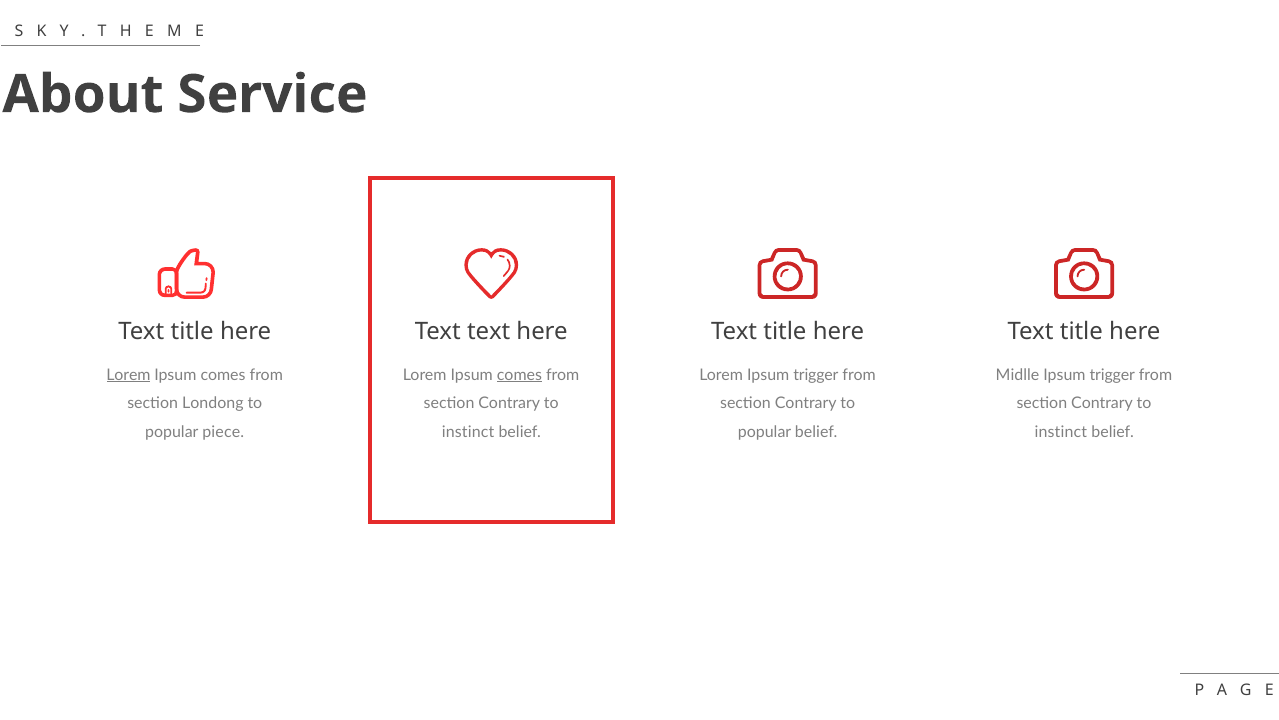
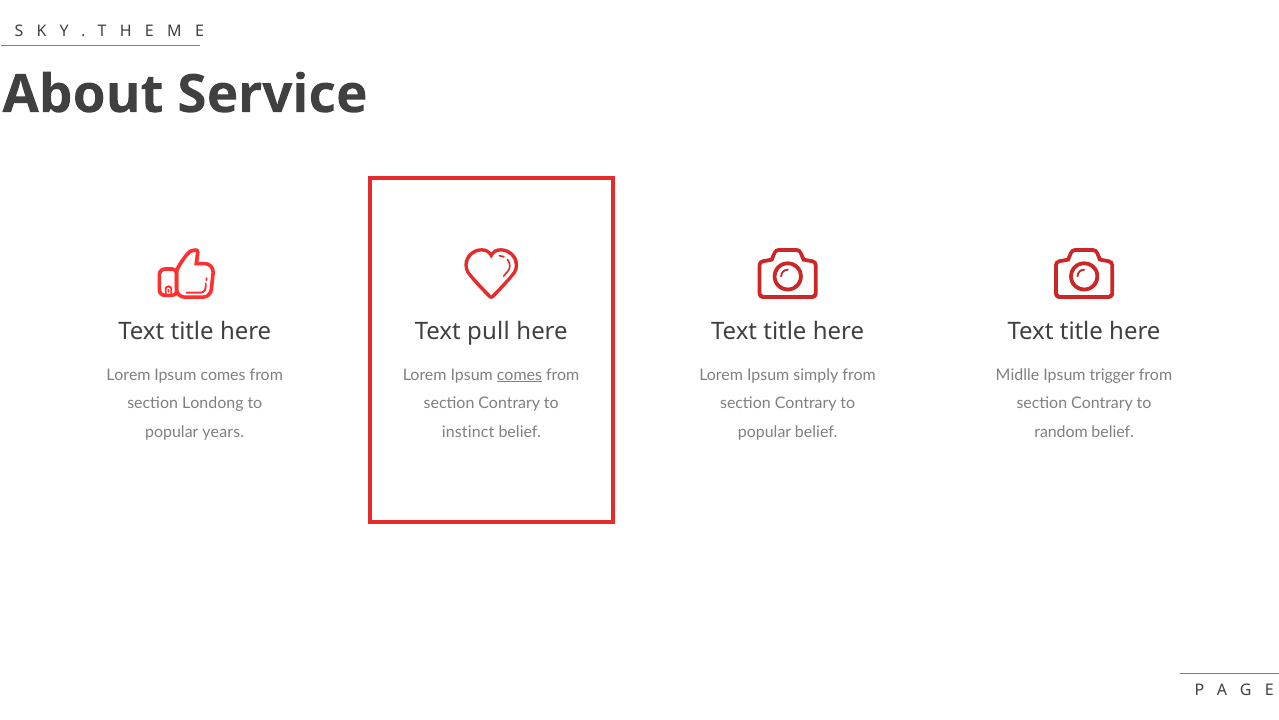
Text text: text -> pull
Lorem at (128, 374) underline: present -> none
Lorem Ipsum trigger: trigger -> simply
piece: piece -> years
instinct at (1061, 432): instinct -> random
